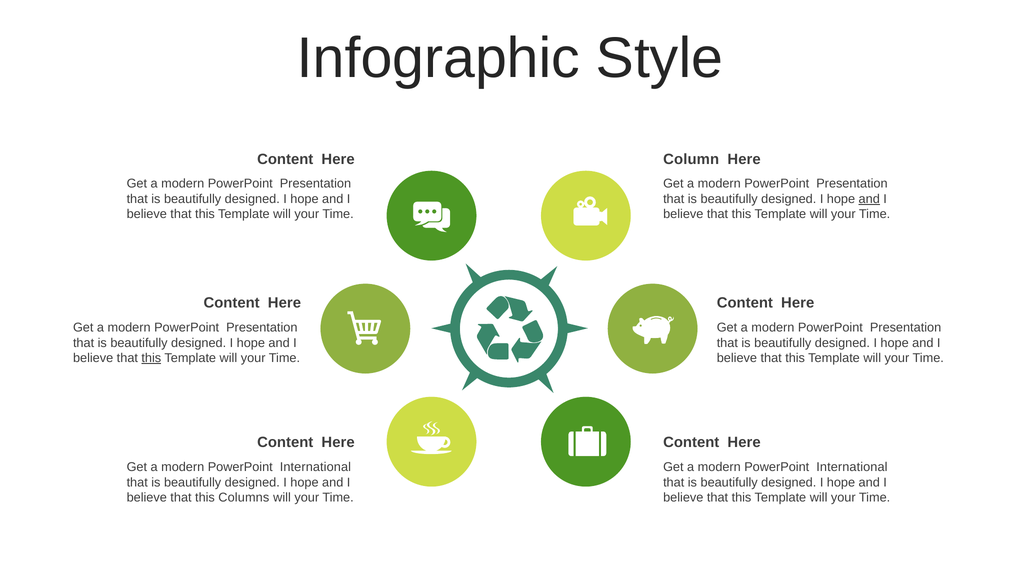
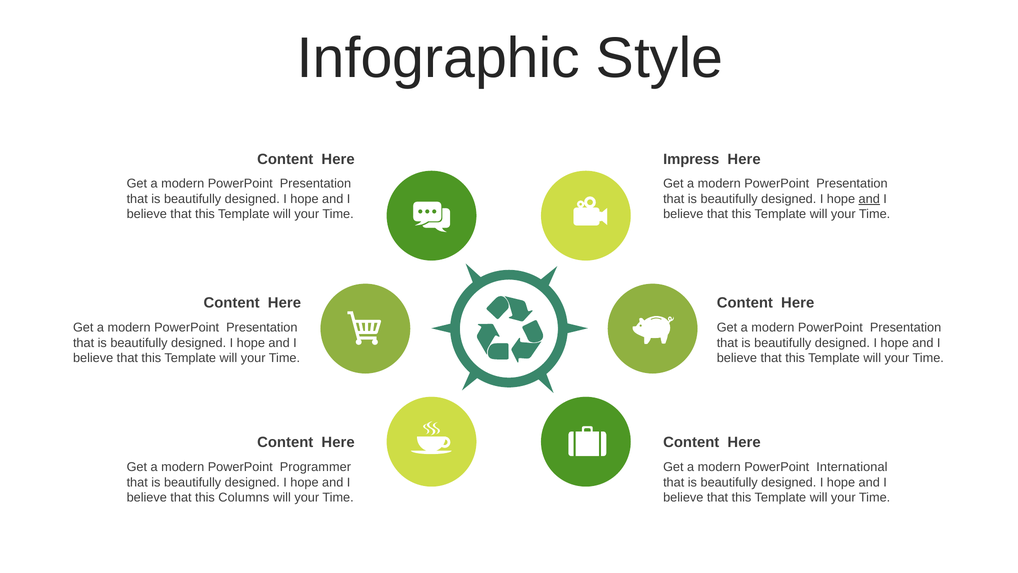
Column: Column -> Impress
this at (151, 358) underline: present -> none
International at (315, 467): International -> Programmer
